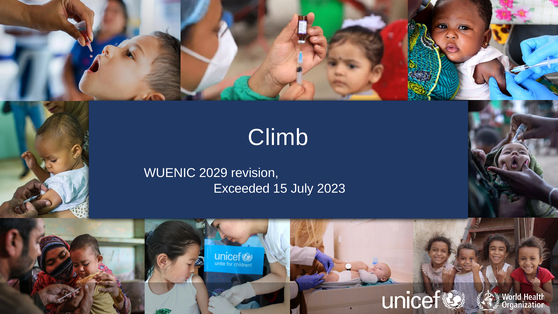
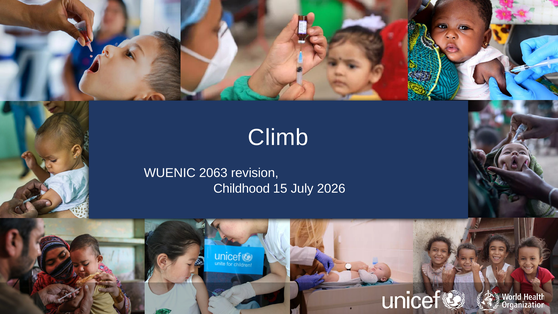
2029: 2029 -> 2063
Exceeded: Exceeded -> Childhood
2023: 2023 -> 2026
